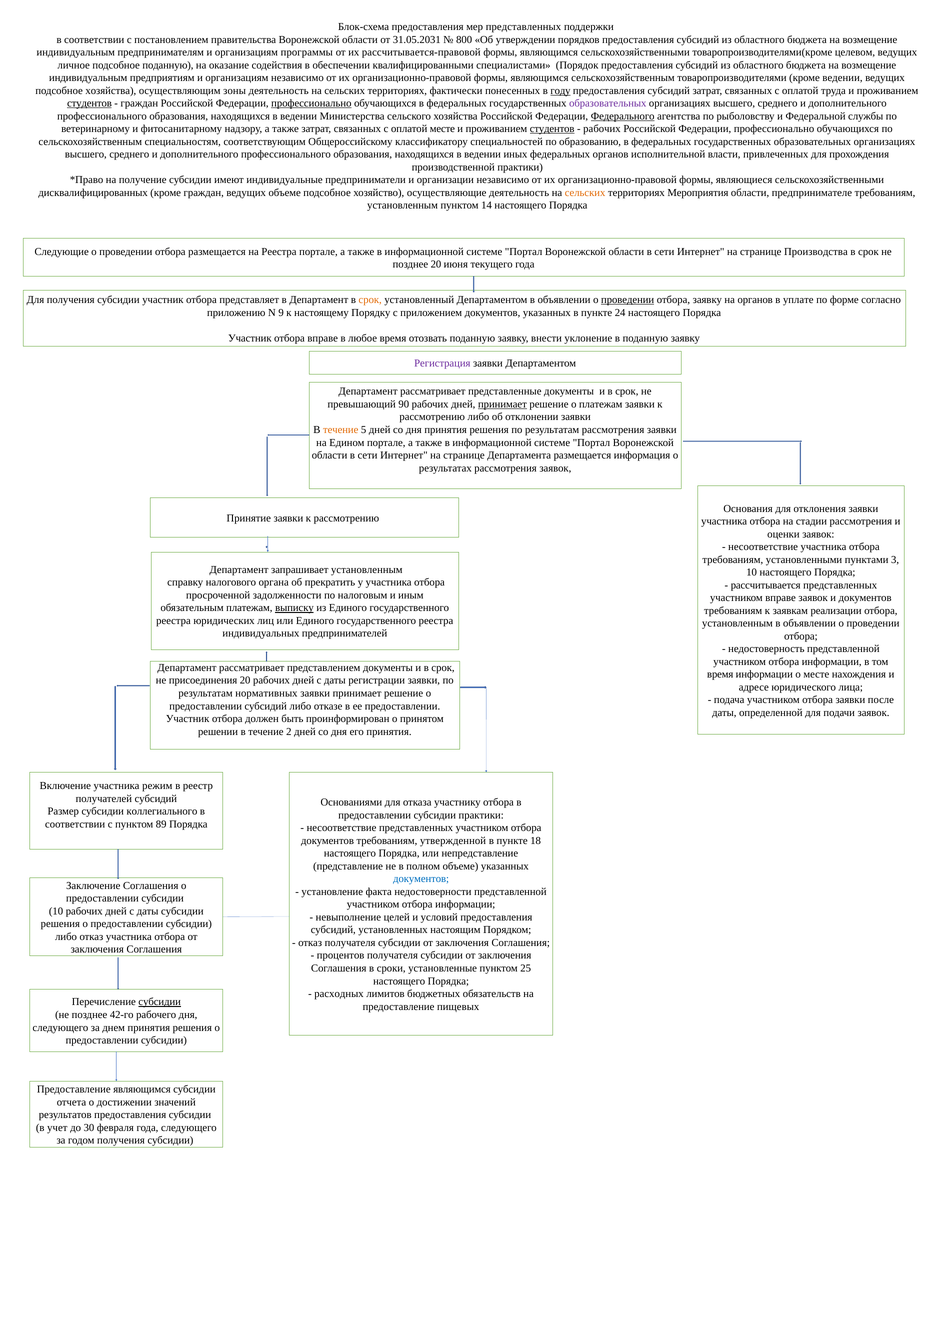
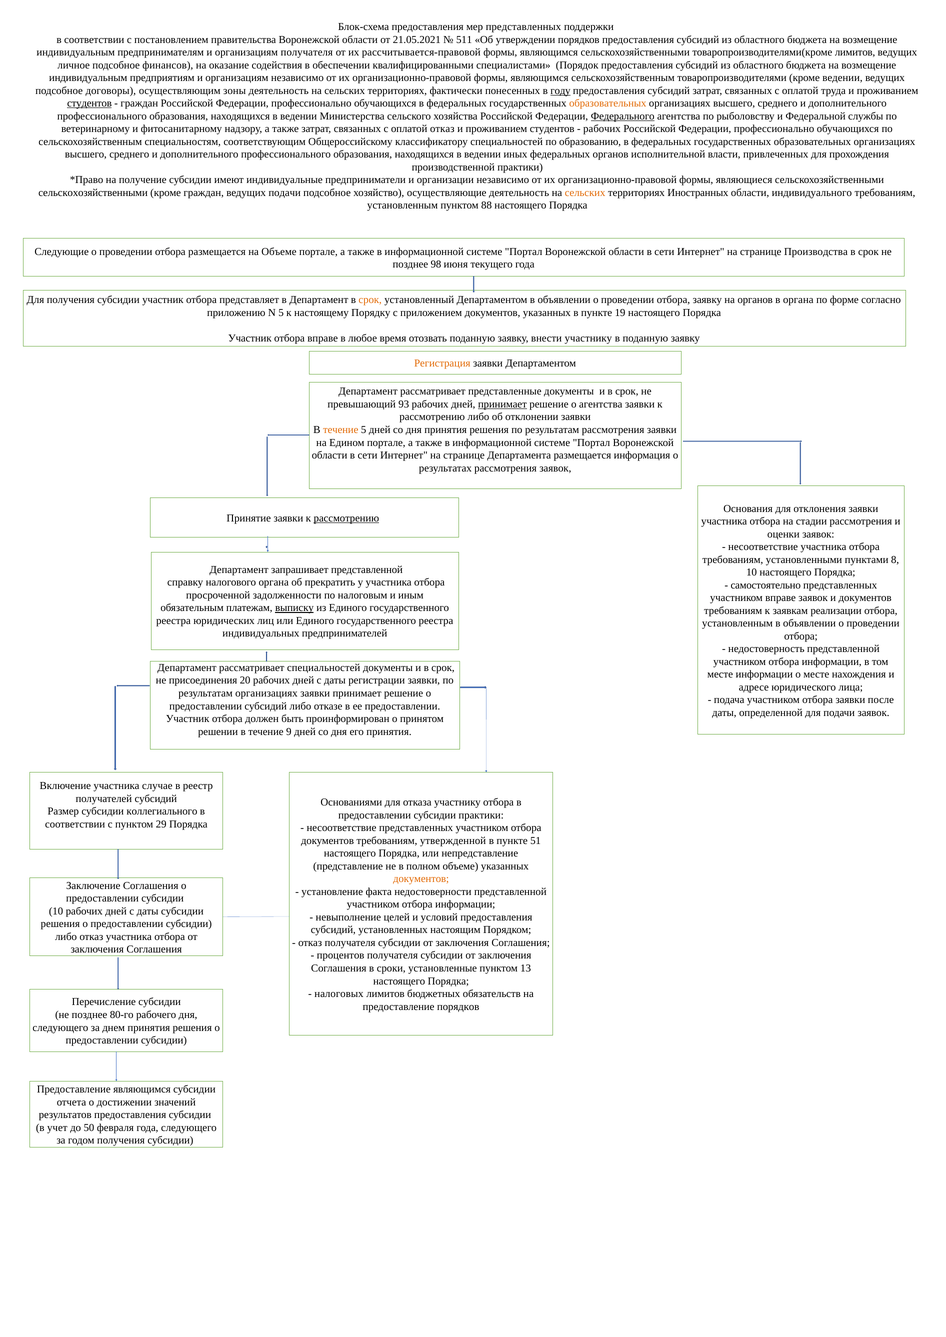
31.05.2031: 31.05.2031 -> 21.05.2021
800: 800 -> 511
организациям программы: программы -> получателя
товаропроизводителями(кроме целевом: целевом -> лимитов
подсобное поданную: поданную -> финансов
подсобное хозяйства: хозяйства -> договоры
профессионально at (311, 103) underline: present -> none
образовательных at (608, 103) colour: purple -> orange
оплатой месте: месте -> отказ
студентов at (552, 129) underline: present -> none
дисквалифицированных at (93, 193): дисквалифицированных -> сельскохозяйственными
ведущих объеме: объеме -> подачи
Мероприятия: Мероприятия -> Иностранных
предпринимателе: предпринимателе -> индивидуального
14: 14 -> 88
на Реестра: Реестра -> Объеме
позднее 20: 20 -> 98
проведении at (628, 300) underline: present -> none
в уплате: уплате -> органа
N 9: 9 -> 5
24: 24 -> 19
внести уклонение: уклонение -> участнику
Регистрация colour: purple -> orange
90: 90 -> 93
о платежам: платежам -> агентства
рассмотрению at (346, 518) underline: none -> present
3: 3 -> 8
запрашивает установленным: установленным -> представленной
рассчитывается: рассчитывается -> самостоятельно
рассматривает представлением: представлением -> специальностей
время at (720, 674): время -> месте
результатам нормативных: нормативных -> организациях
2: 2 -> 9
режим: режим -> случае
89: 89 -> 29
18: 18 -> 51
документов at (421, 879) colour: blue -> orange
25: 25 -> 13
расходных: расходных -> налоговых
субсидии at (160, 1002) underline: present -> none
предоставление пищевых: пищевых -> порядков
42-го: 42-го -> 80-го
30: 30 -> 50
